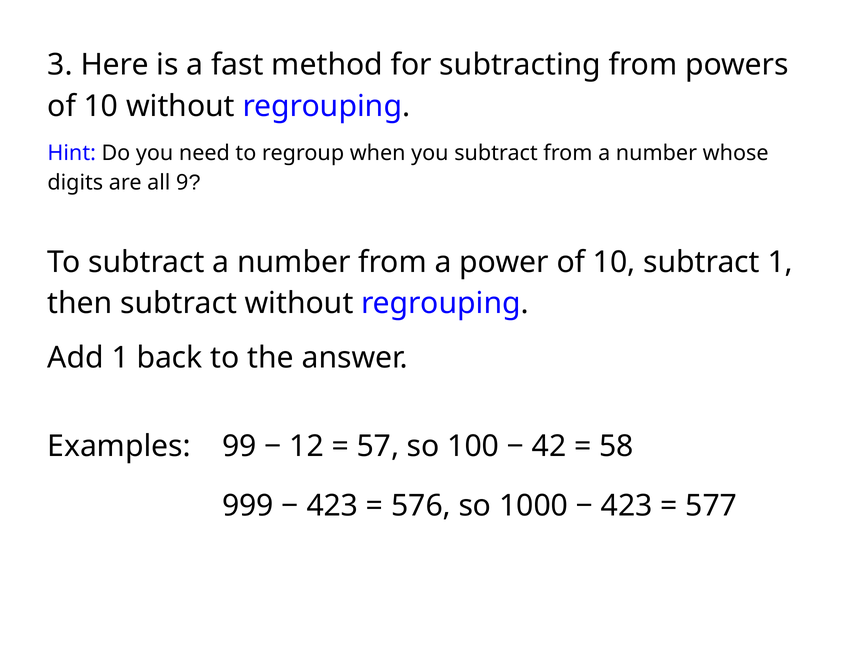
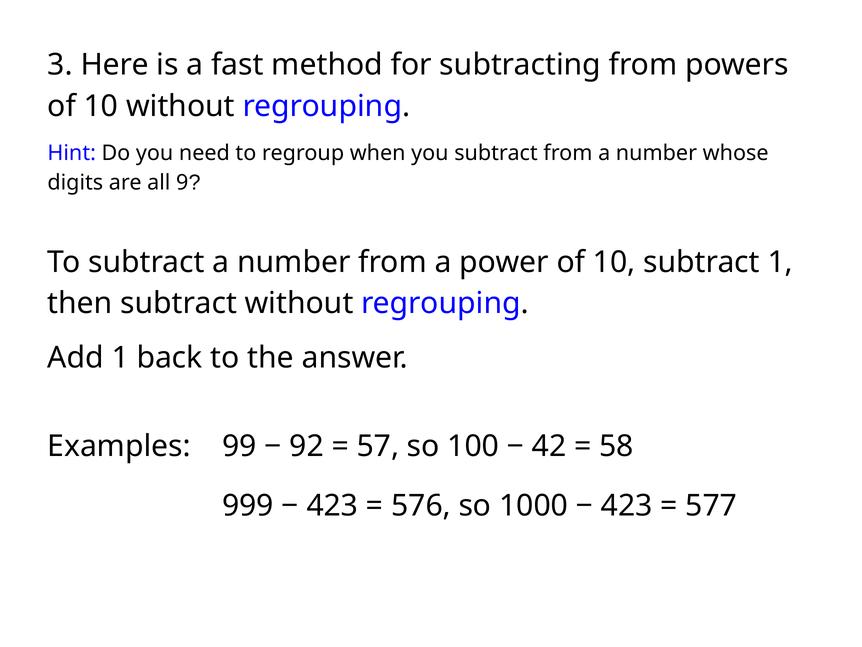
12: 12 -> 92
